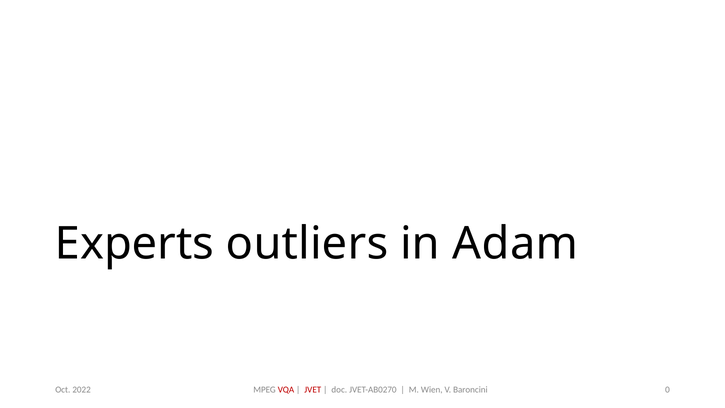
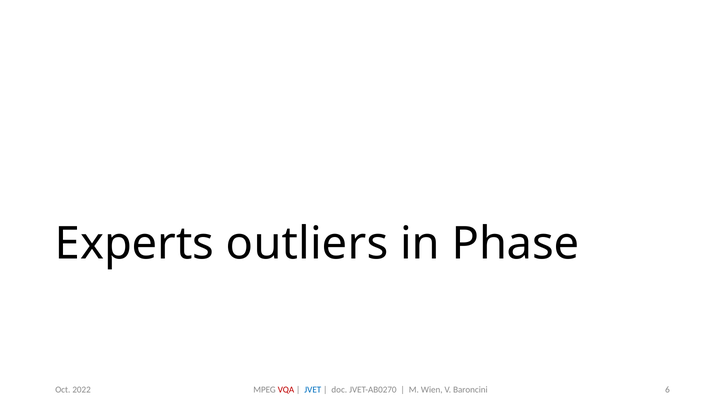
Adam: Adam -> Phase
JVET colour: red -> blue
0: 0 -> 6
